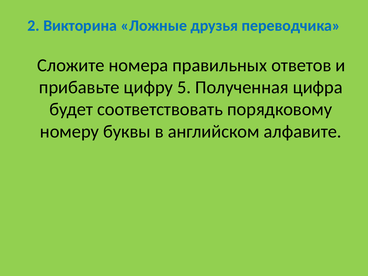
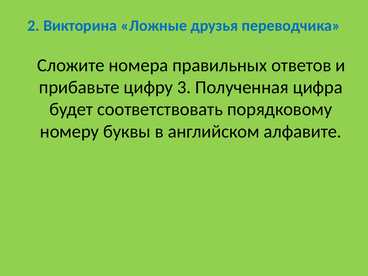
5: 5 -> 3
